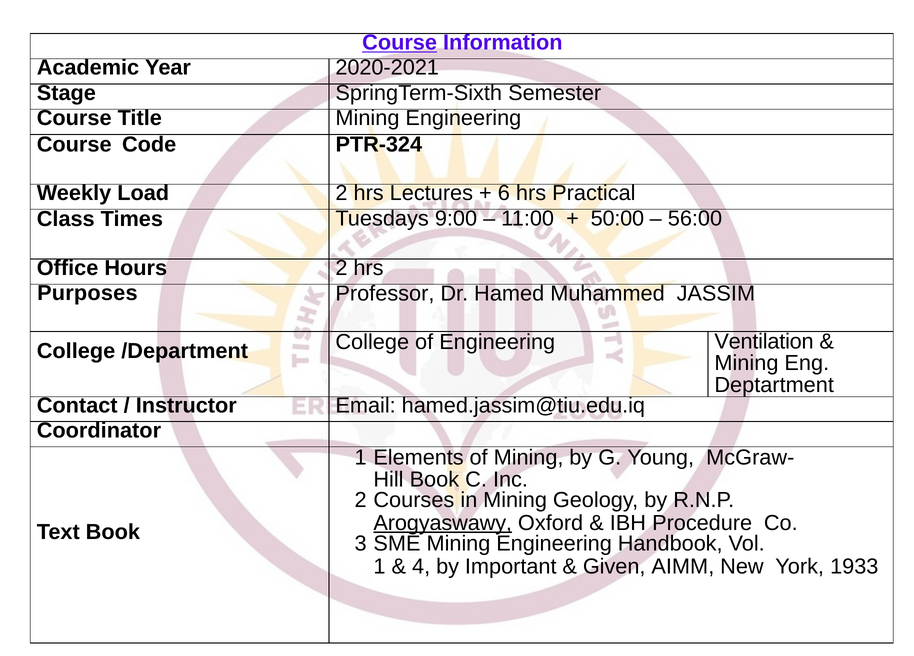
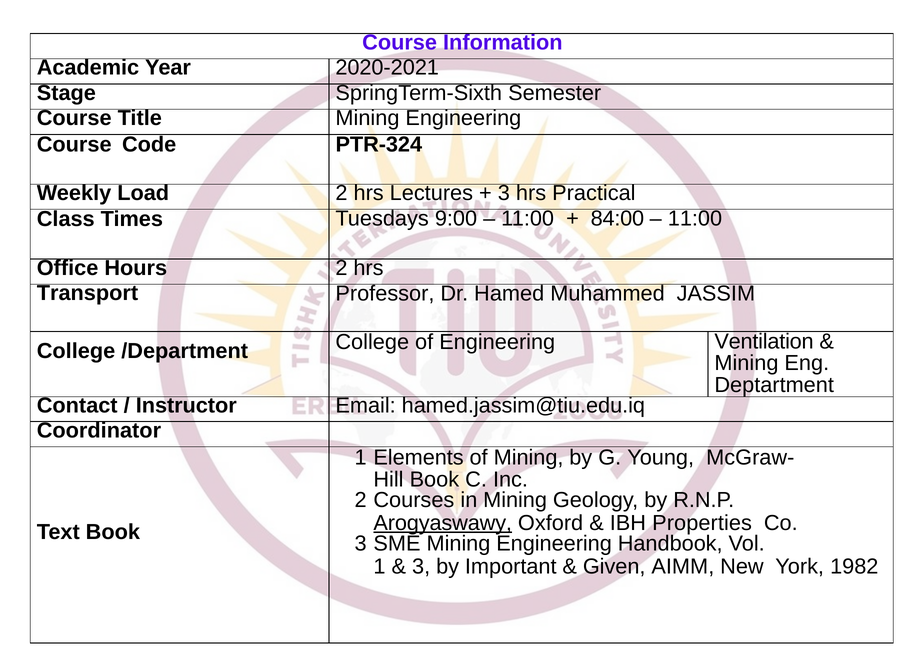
Course at (400, 43) underline: present -> none
6 at (504, 193): 6 -> 3
50:00: 50:00 -> 84:00
56:00 at (695, 218): 56:00 -> 11:00
Purposes: Purposes -> Transport
Procedure: Procedure -> Properties
4 at (421, 566): 4 -> 3
1933: 1933 -> 1982
